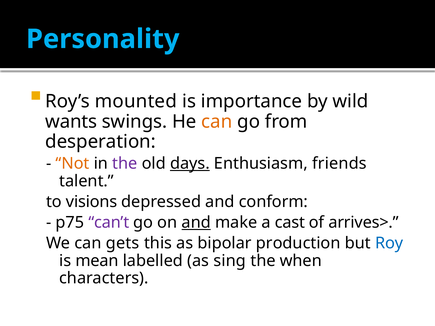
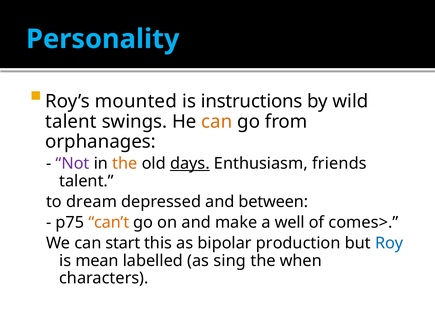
importance: importance -> instructions
wants at (71, 122): wants -> talent
desperation: desperation -> orphanages
Not colour: orange -> purple
the at (125, 164) colour: purple -> orange
visions: visions -> dream
conform: conform -> between
can’t colour: purple -> orange
and at (196, 223) underline: present -> none
cast: cast -> well
arrives>: arrives> -> comes>
gets: gets -> start
